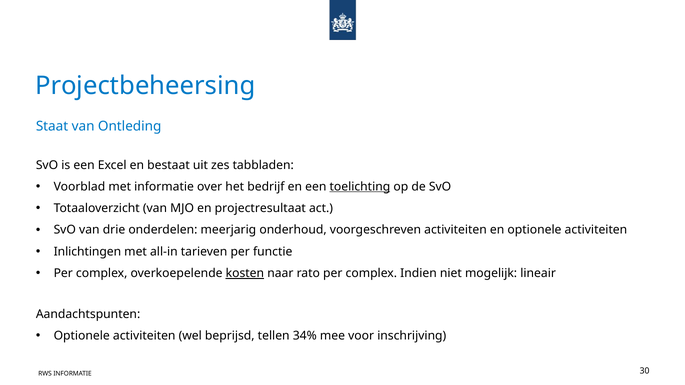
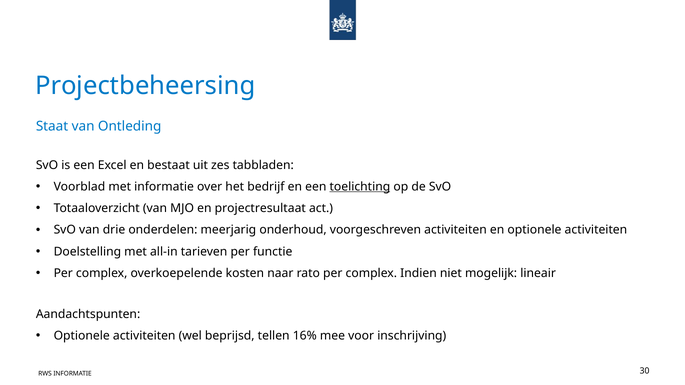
Inlichtingen: Inlichtingen -> Doelstelling
kosten underline: present -> none
34%: 34% -> 16%
